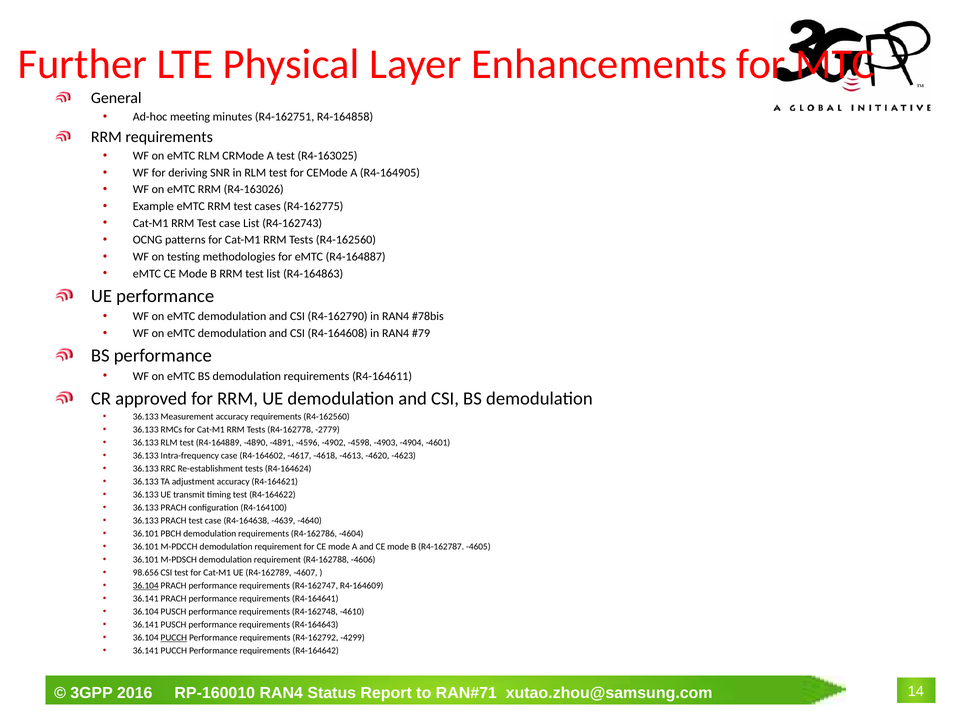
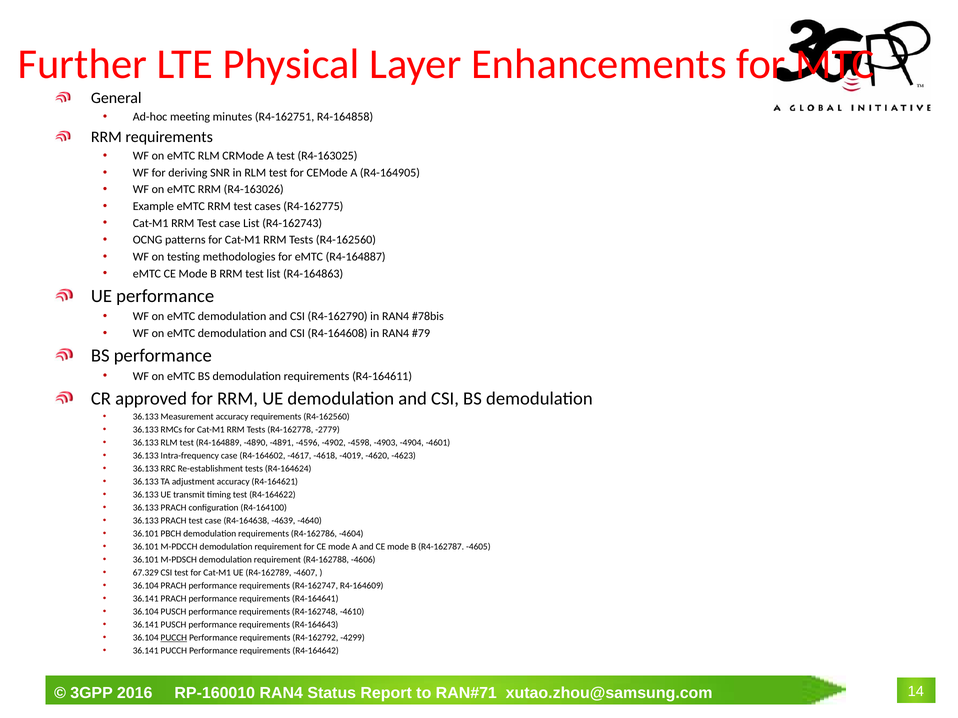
-4613: -4613 -> -4019
98.656: 98.656 -> 67.329
36.104 at (146, 586) underline: present -> none
